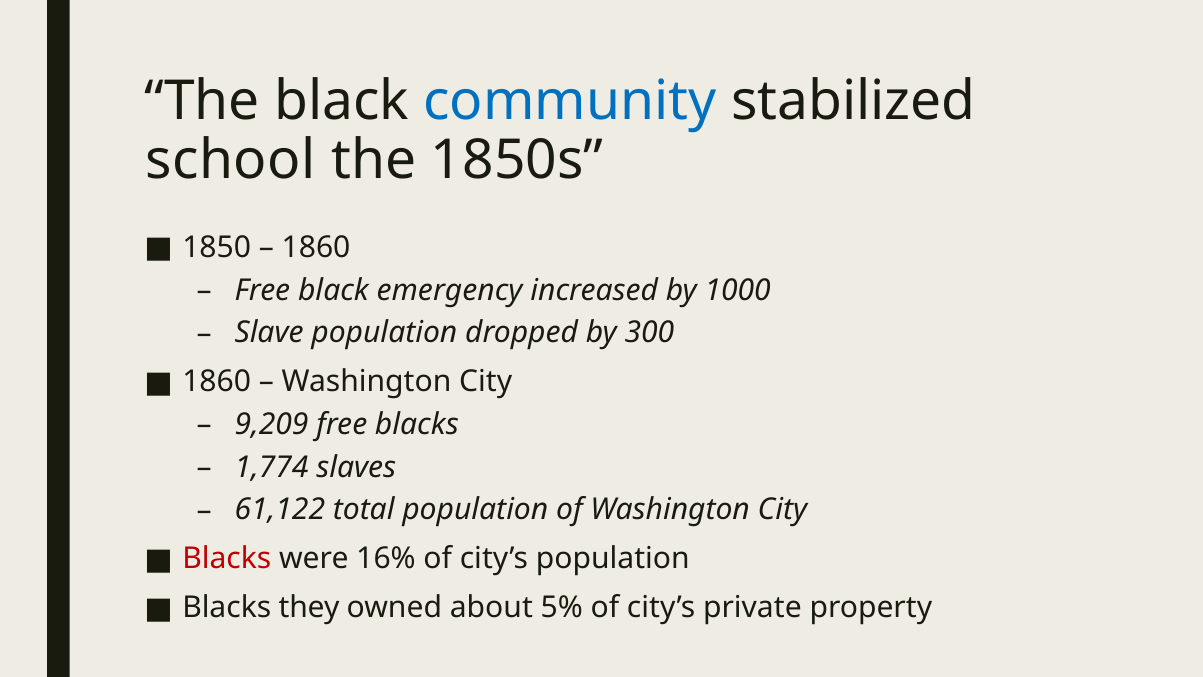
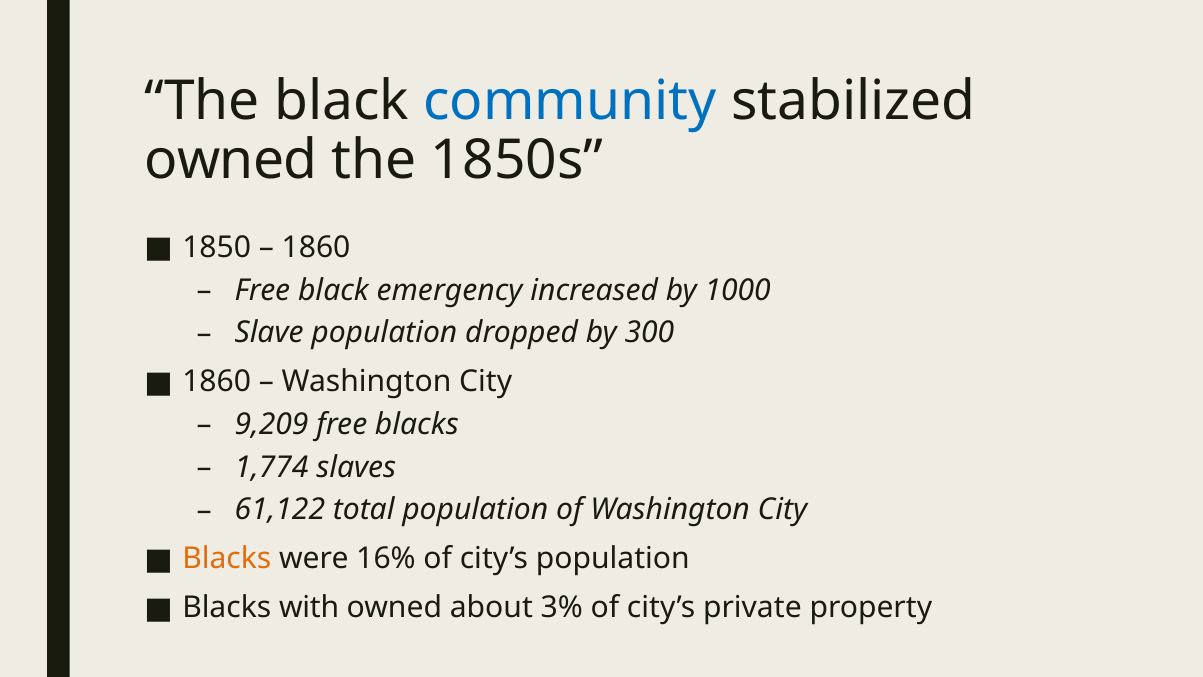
school at (230, 160): school -> owned
Blacks at (227, 559) colour: red -> orange
they: they -> with
5%: 5% -> 3%
